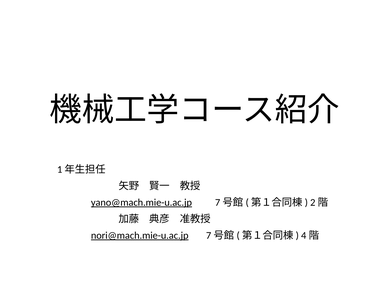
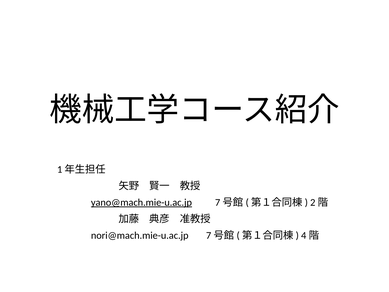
nori@mach.mie-u.ac.jp underline: present -> none
